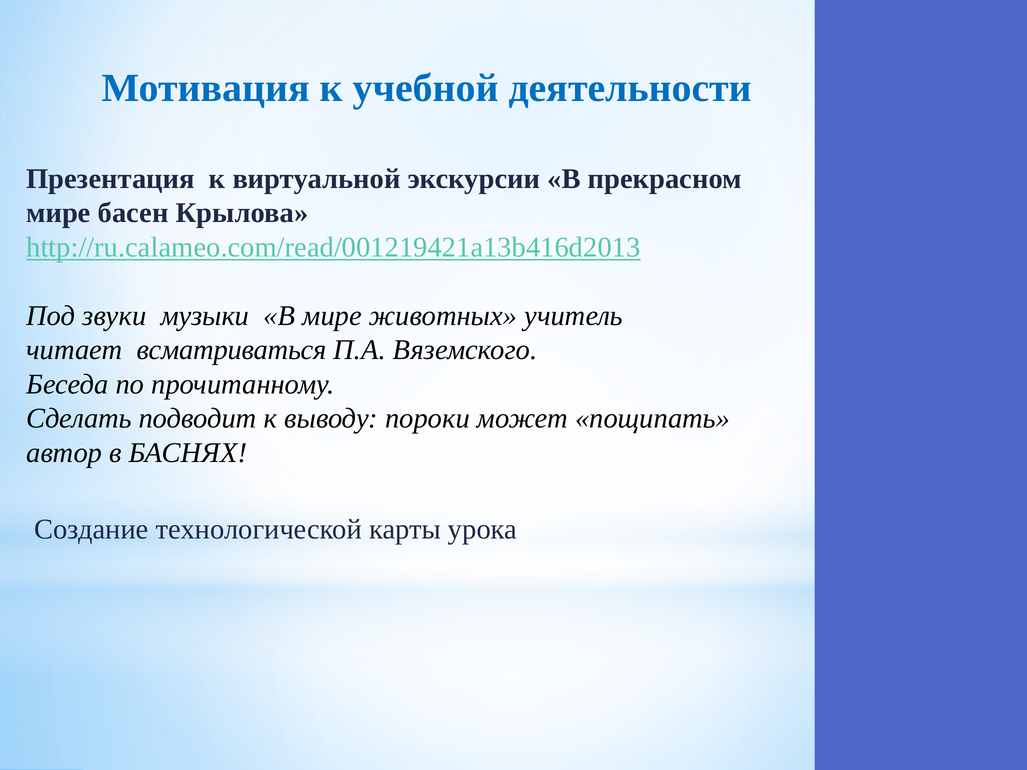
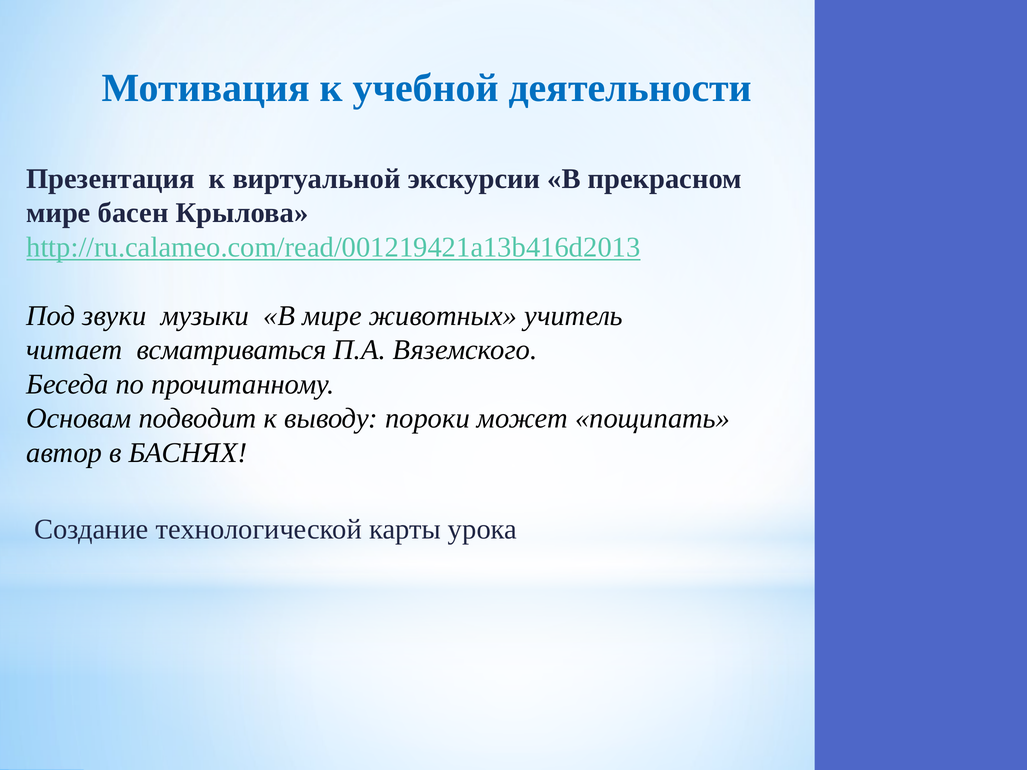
Сделать: Сделать -> Основам
